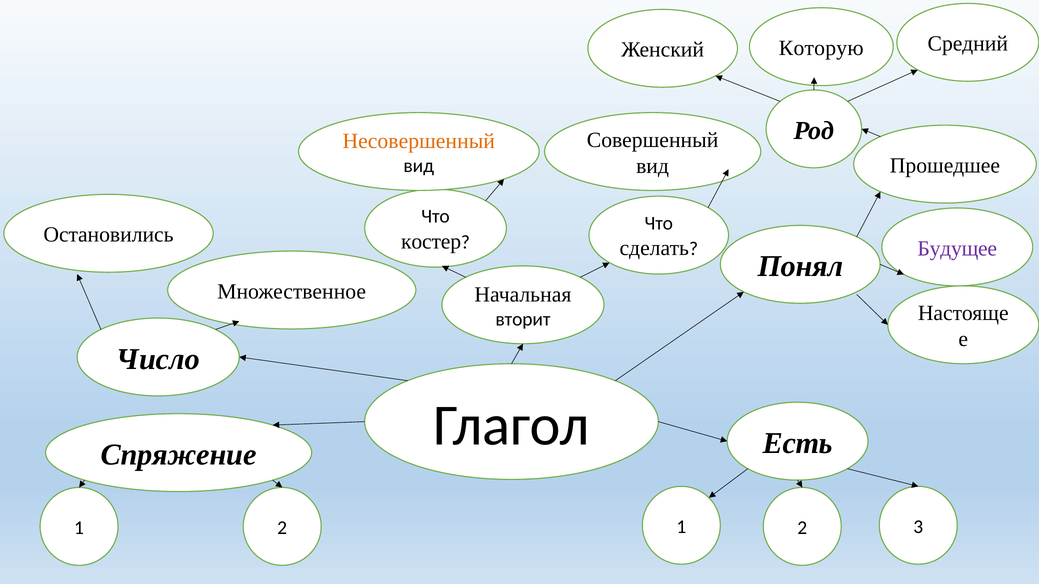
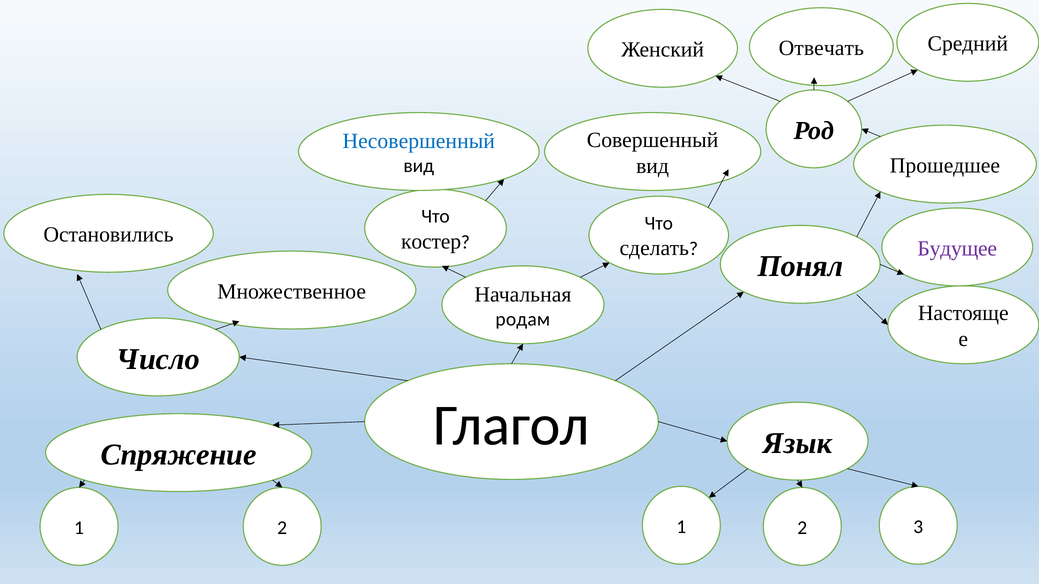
Которую: Которую -> Отвечать
Несовершенный colour: orange -> blue
вторит: вторит -> родам
Есть: Есть -> Язык
